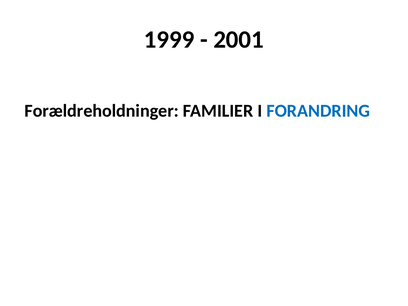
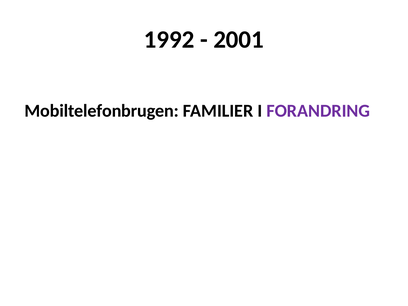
1999: 1999 -> 1992
Forældreholdninger: Forældreholdninger -> Mobiltelefonbrugen
FORANDRING colour: blue -> purple
